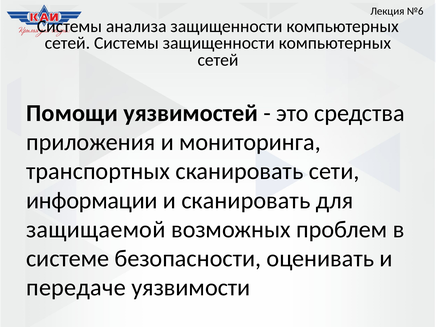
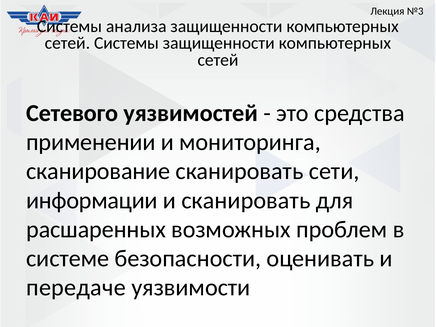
№6: №6 -> №3
Помощи: Помощи -> Сетевого
приложения: приложения -> применении
транспортных: транспортных -> сканирование
защищаемой: защищаемой -> расшаренных
